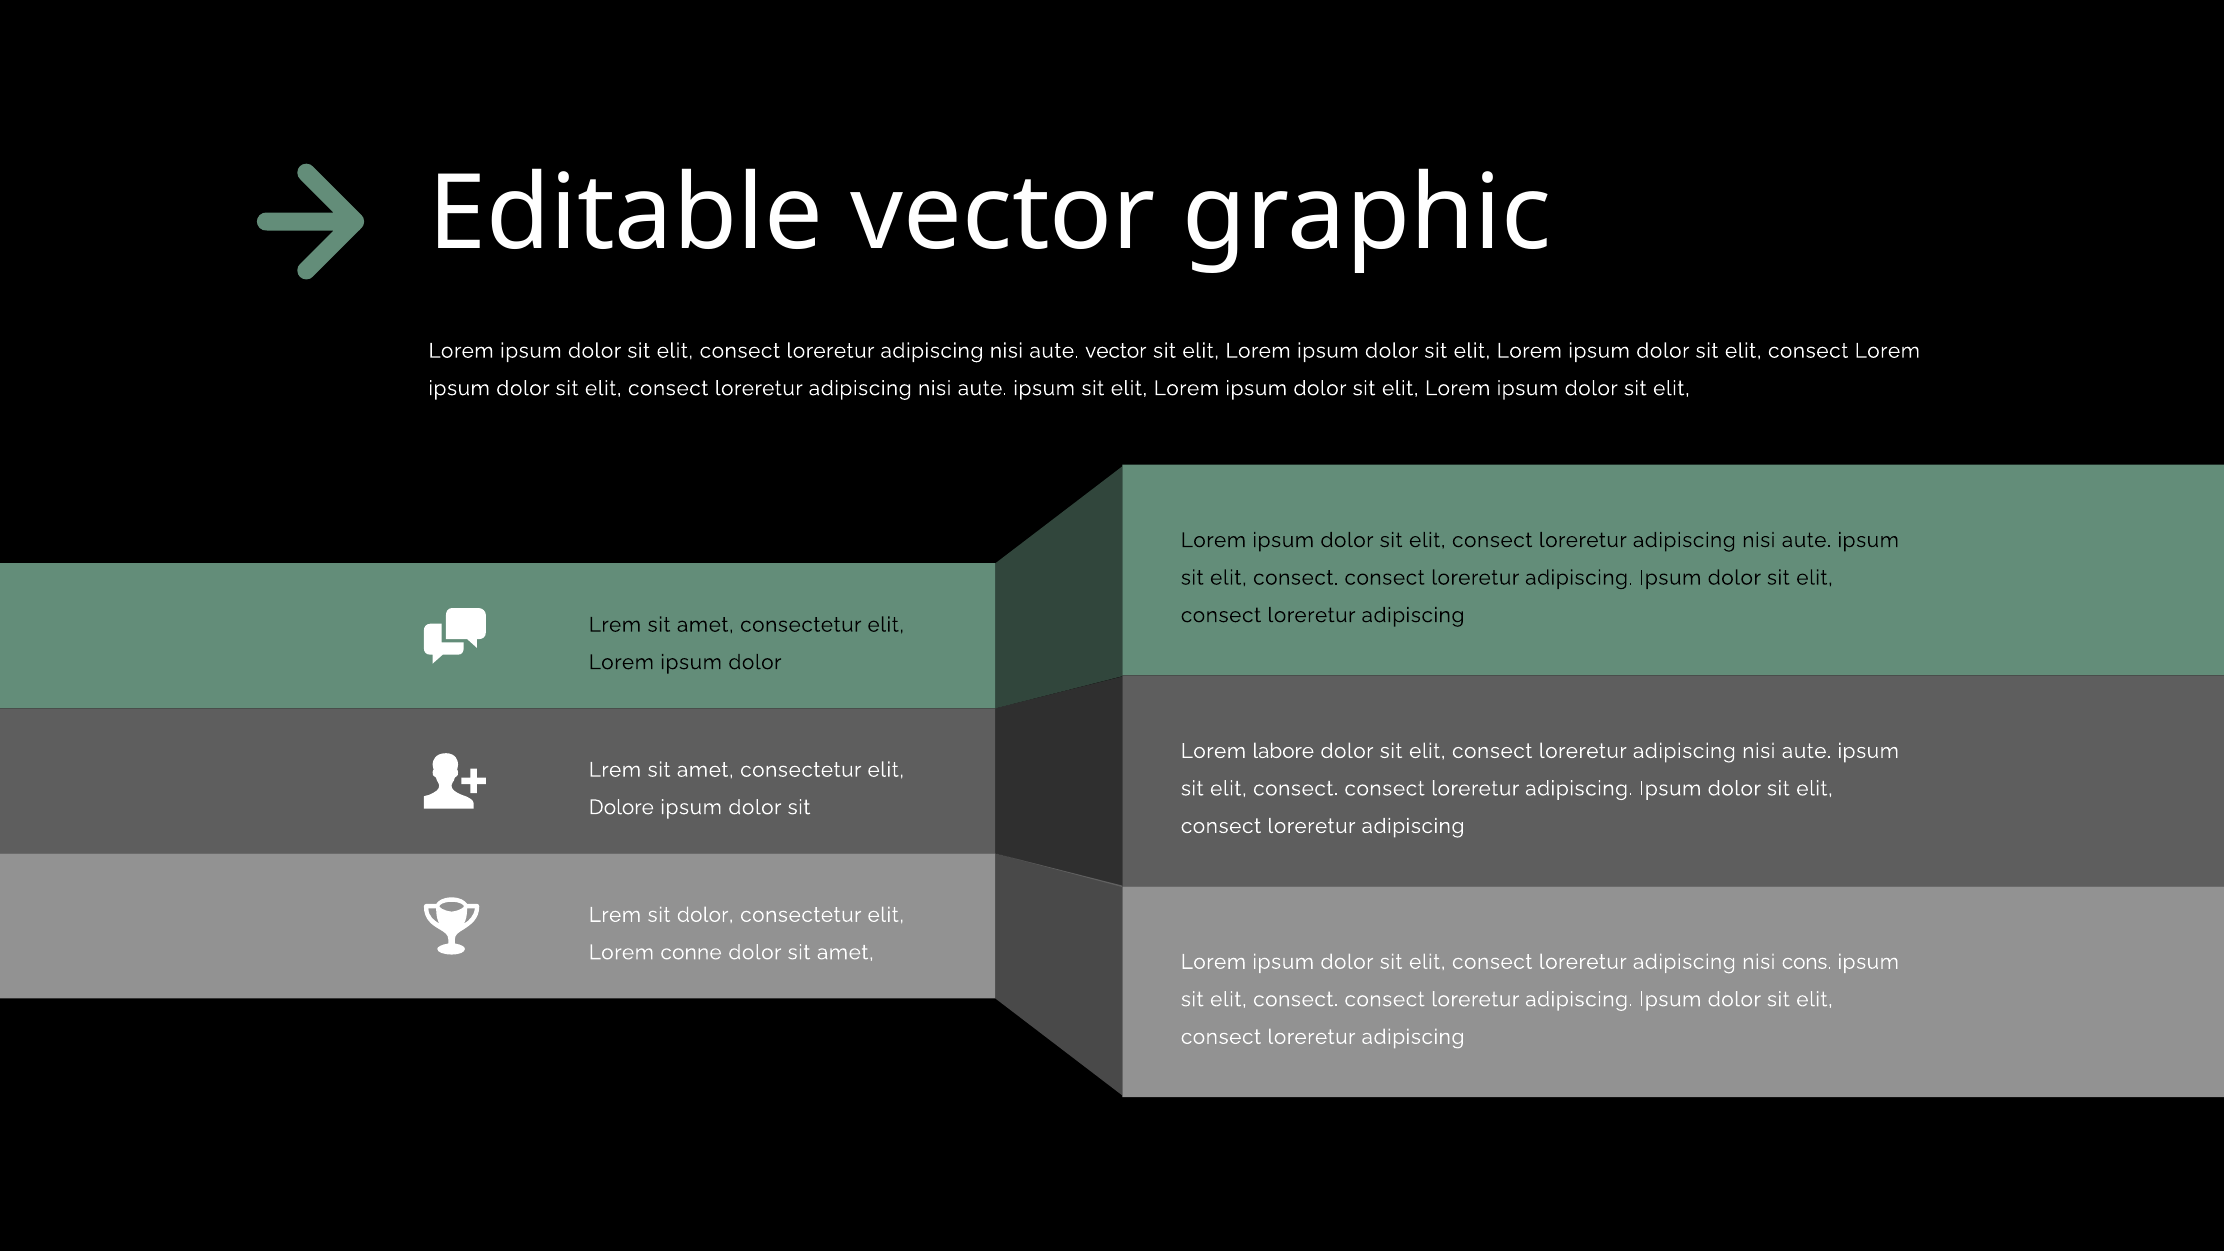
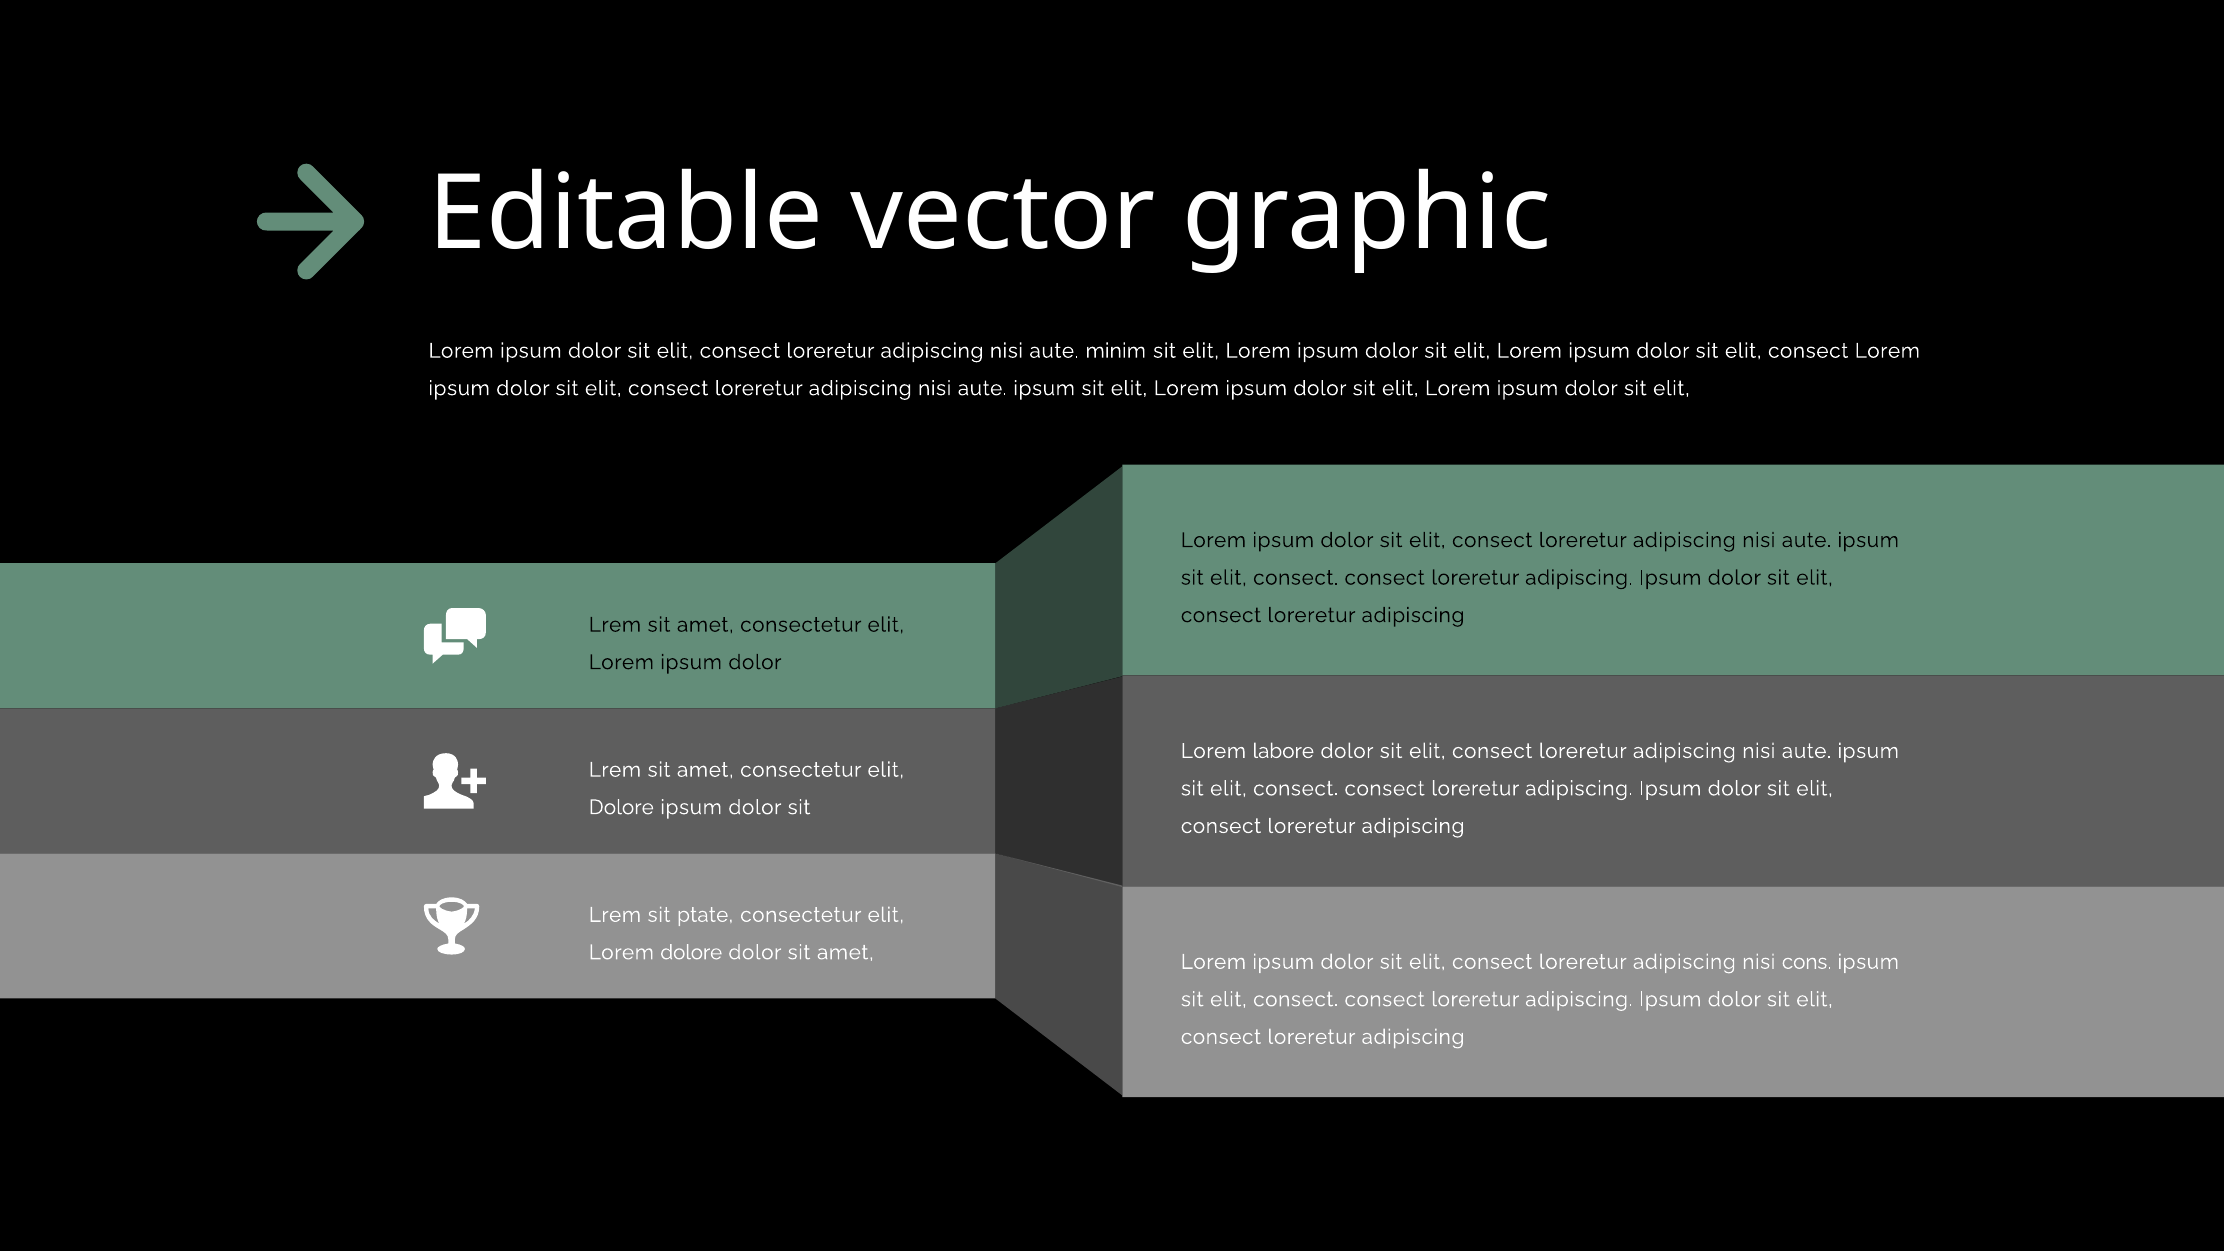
aute vector: vector -> minim
sit dolor: dolor -> ptate
Lorem conne: conne -> dolore
